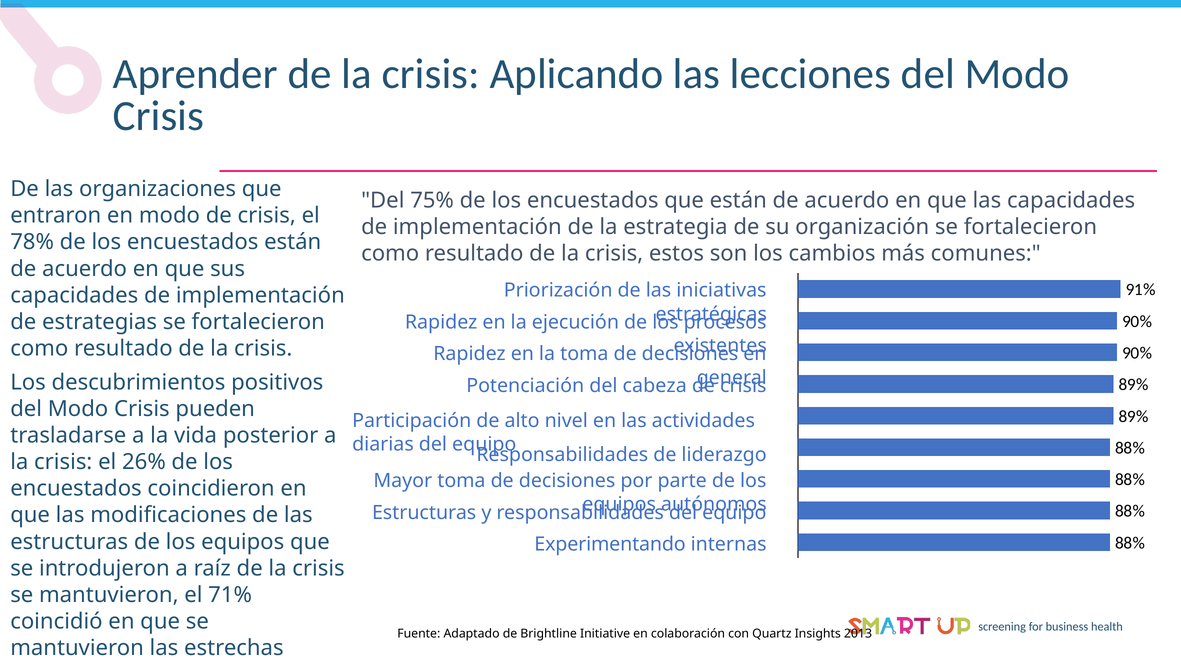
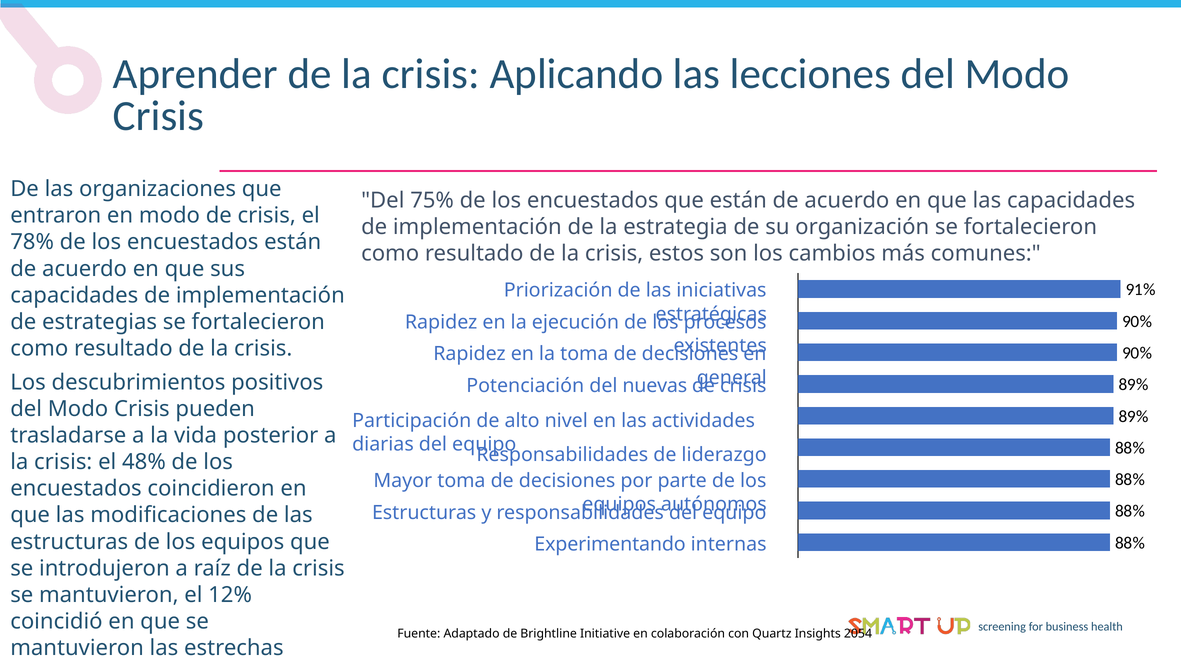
cabeza: cabeza -> nuevas
26%: 26% -> 48%
mantuvieron el 71%: 71% -> 12%
2013: 2013 -> 2054
